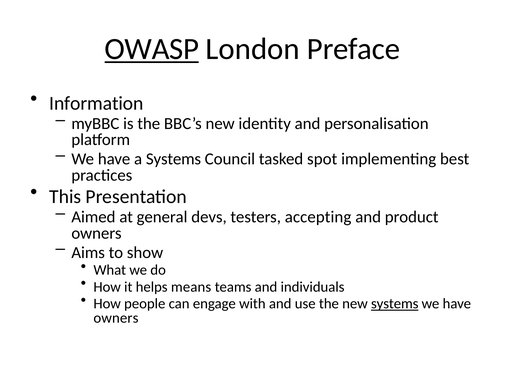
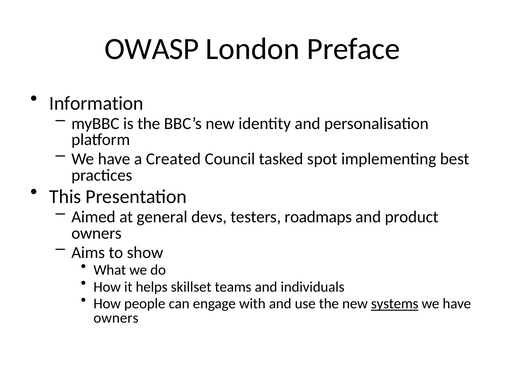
OWASP underline: present -> none
a Systems: Systems -> Created
accepting: accepting -> roadmaps
means: means -> skillset
